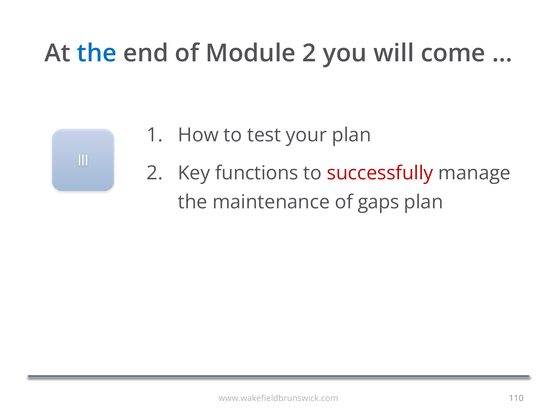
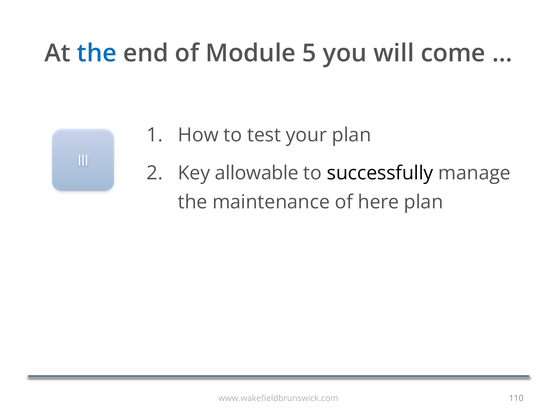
Module 2: 2 -> 5
functions: functions -> allowable
successfully colour: red -> black
gaps: gaps -> here
